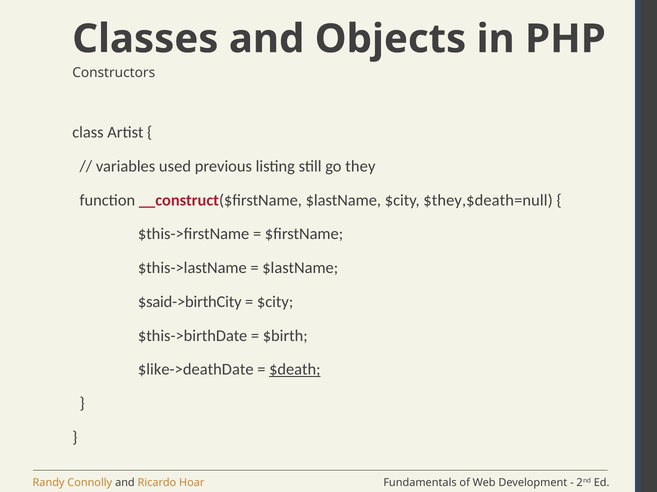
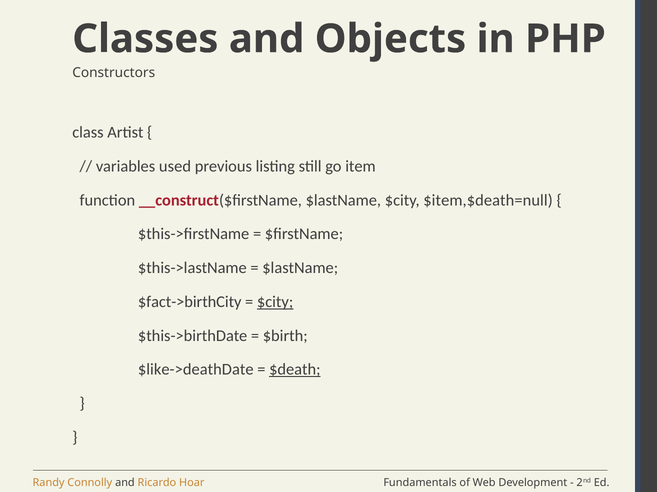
they: they -> item
$they,$death=null: $they,$death=null -> $item,$death=null
$said->birthCity: $said->birthCity -> $fact->birthCity
$city at (275, 302) underline: none -> present
